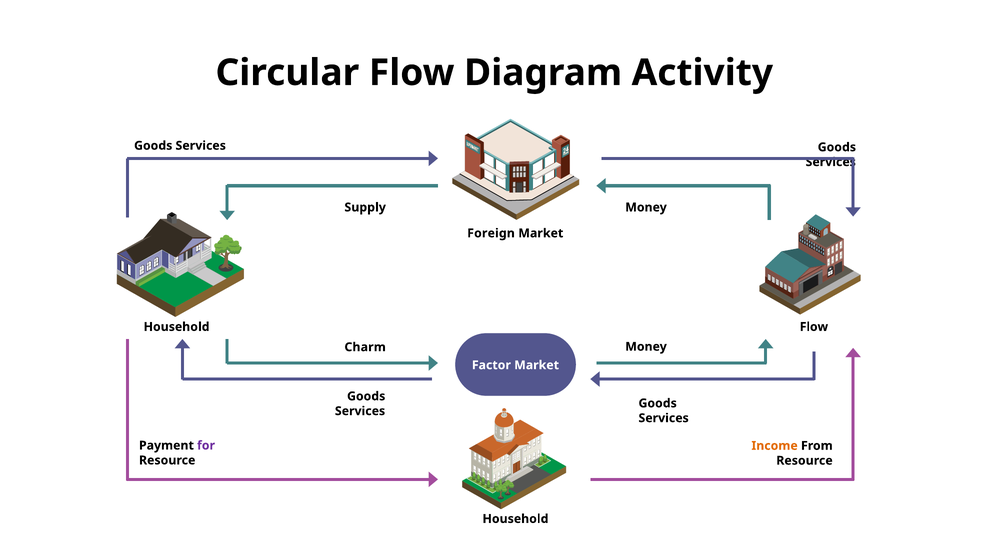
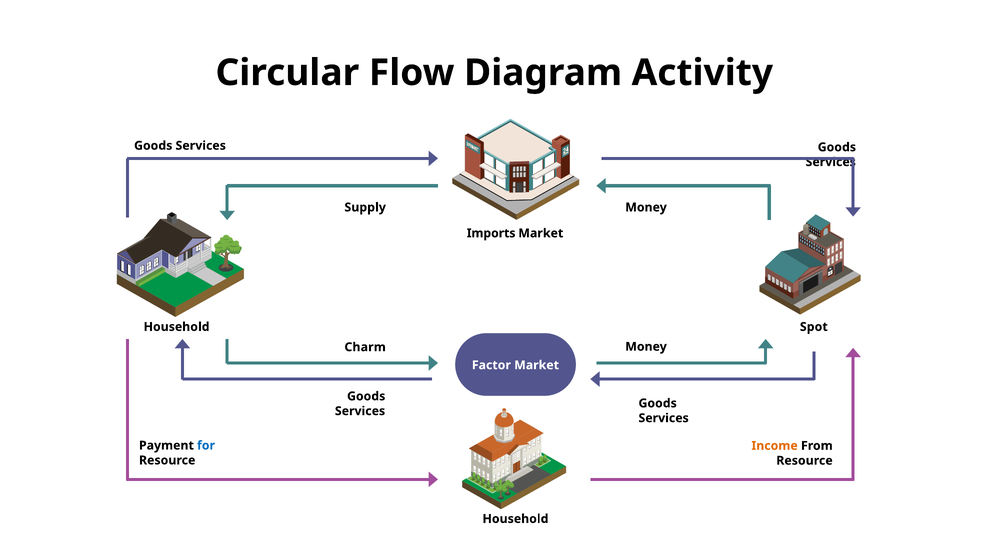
Foreign: Foreign -> Imports
Household Flow: Flow -> Spot
for colour: purple -> blue
